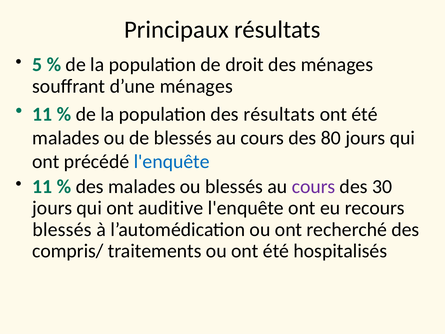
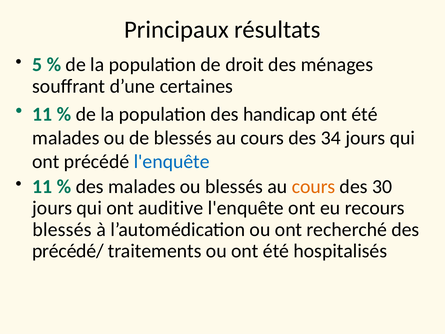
d’une ménages: ménages -> certaines
des résultats: résultats -> handicap
80: 80 -> 34
cours at (314, 187) colour: purple -> orange
compris/: compris/ -> précédé/
